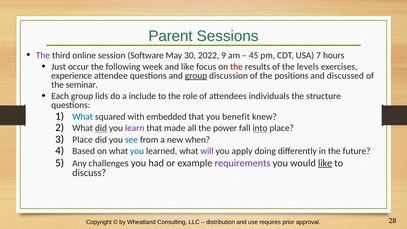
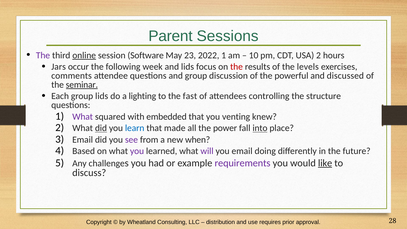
online underline: none -> present
30: 30 -> 23
2022 9: 9 -> 1
45: 45 -> 10
USA 7: 7 -> 2
Just: Just -> Jars
and like: like -> lids
experience: experience -> comments
group at (196, 76) underline: present -> none
positions: positions -> powerful
seminar underline: none -> present
include: include -> lighting
role: role -> fast
individuals: individuals -> controlling
What at (83, 117) colour: blue -> purple
benefit: benefit -> venting
learn colour: purple -> blue
Place at (83, 140): Place -> Email
see colour: blue -> purple
you at (137, 151) colour: blue -> purple
you apply: apply -> email
